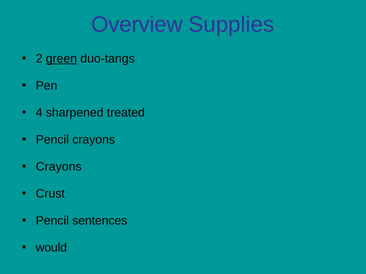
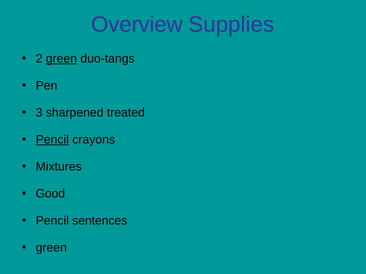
4: 4 -> 3
Pencil at (52, 140) underline: none -> present
Crayons at (59, 167): Crayons -> Mixtures
Crust: Crust -> Good
would at (51, 248): would -> green
